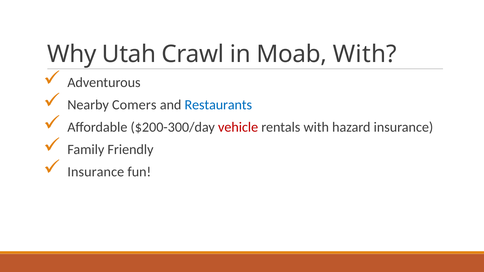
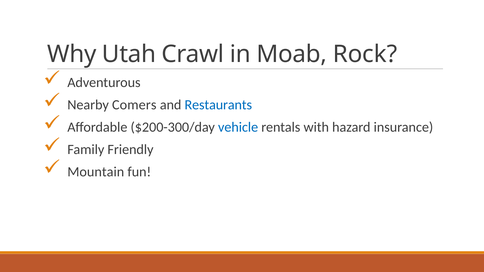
Moab With: With -> Rock
vehicle colour: red -> blue
Insurance at (96, 172): Insurance -> Mountain
